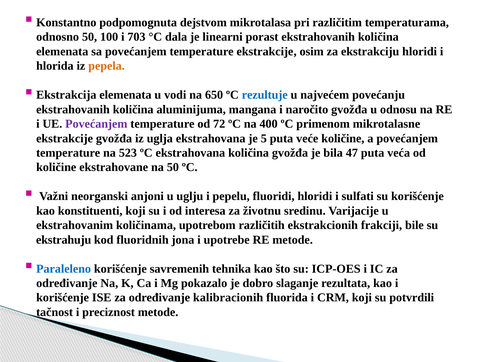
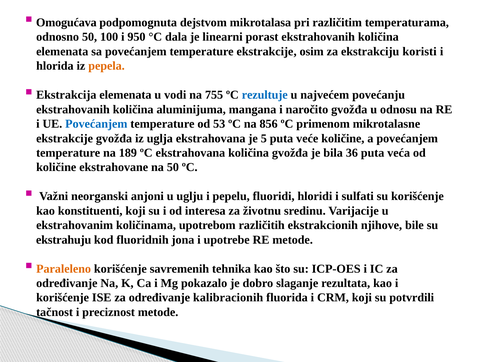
Konstantno: Konstantno -> Omogućava
703: 703 -> 950
ekstrakciju hloridi: hloridi -> koristi
650: 650 -> 755
Povećanjem at (96, 124) colour: purple -> blue
72: 72 -> 53
400: 400 -> 856
523: 523 -> 189
47: 47 -> 36
frakciji: frakciji -> njihove
Paraleleno colour: blue -> orange
